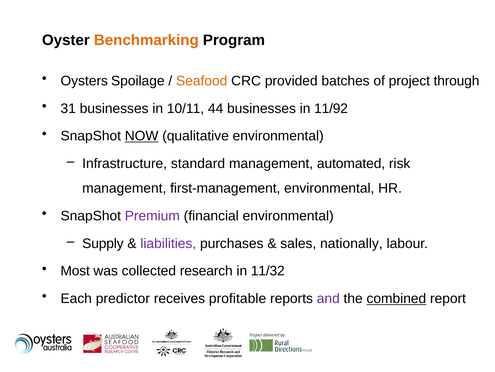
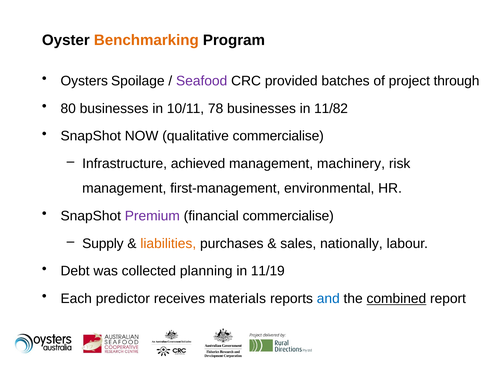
Seafood colour: orange -> purple
31: 31 -> 80
44: 44 -> 78
11/92: 11/92 -> 11/82
NOW underline: present -> none
qualitative environmental: environmental -> commercialise
standard: standard -> achieved
automated: automated -> machinery
financial environmental: environmental -> commercialise
liabilities colour: purple -> orange
Most: Most -> Debt
research: research -> planning
11/32: 11/32 -> 11/19
profitable: profitable -> materials
and colour: purple -> blue
